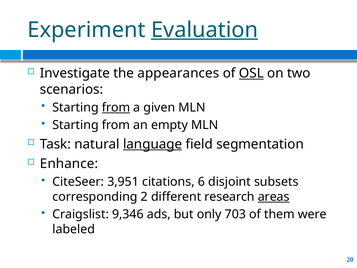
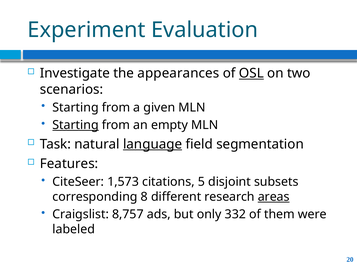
Evaluation underline: present -> none
from at (116, 107) underline: present -> none
Starting at (76, 125) underline: none -> present
Enhance: Enhance -> Features
3,951: 3,951 -> 1,573
6: 6 -> 5
2: 2 -> 8
9,346: 9,346 -> 8,757
703: 703 -> 332
